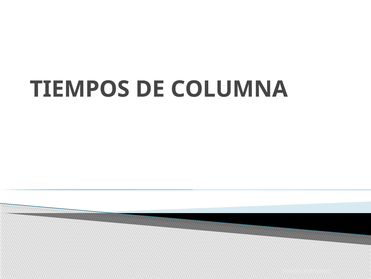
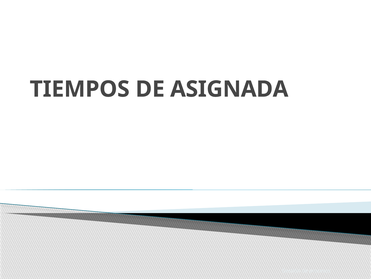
COLUMNA: COLUMNA -> ASIGNADA
